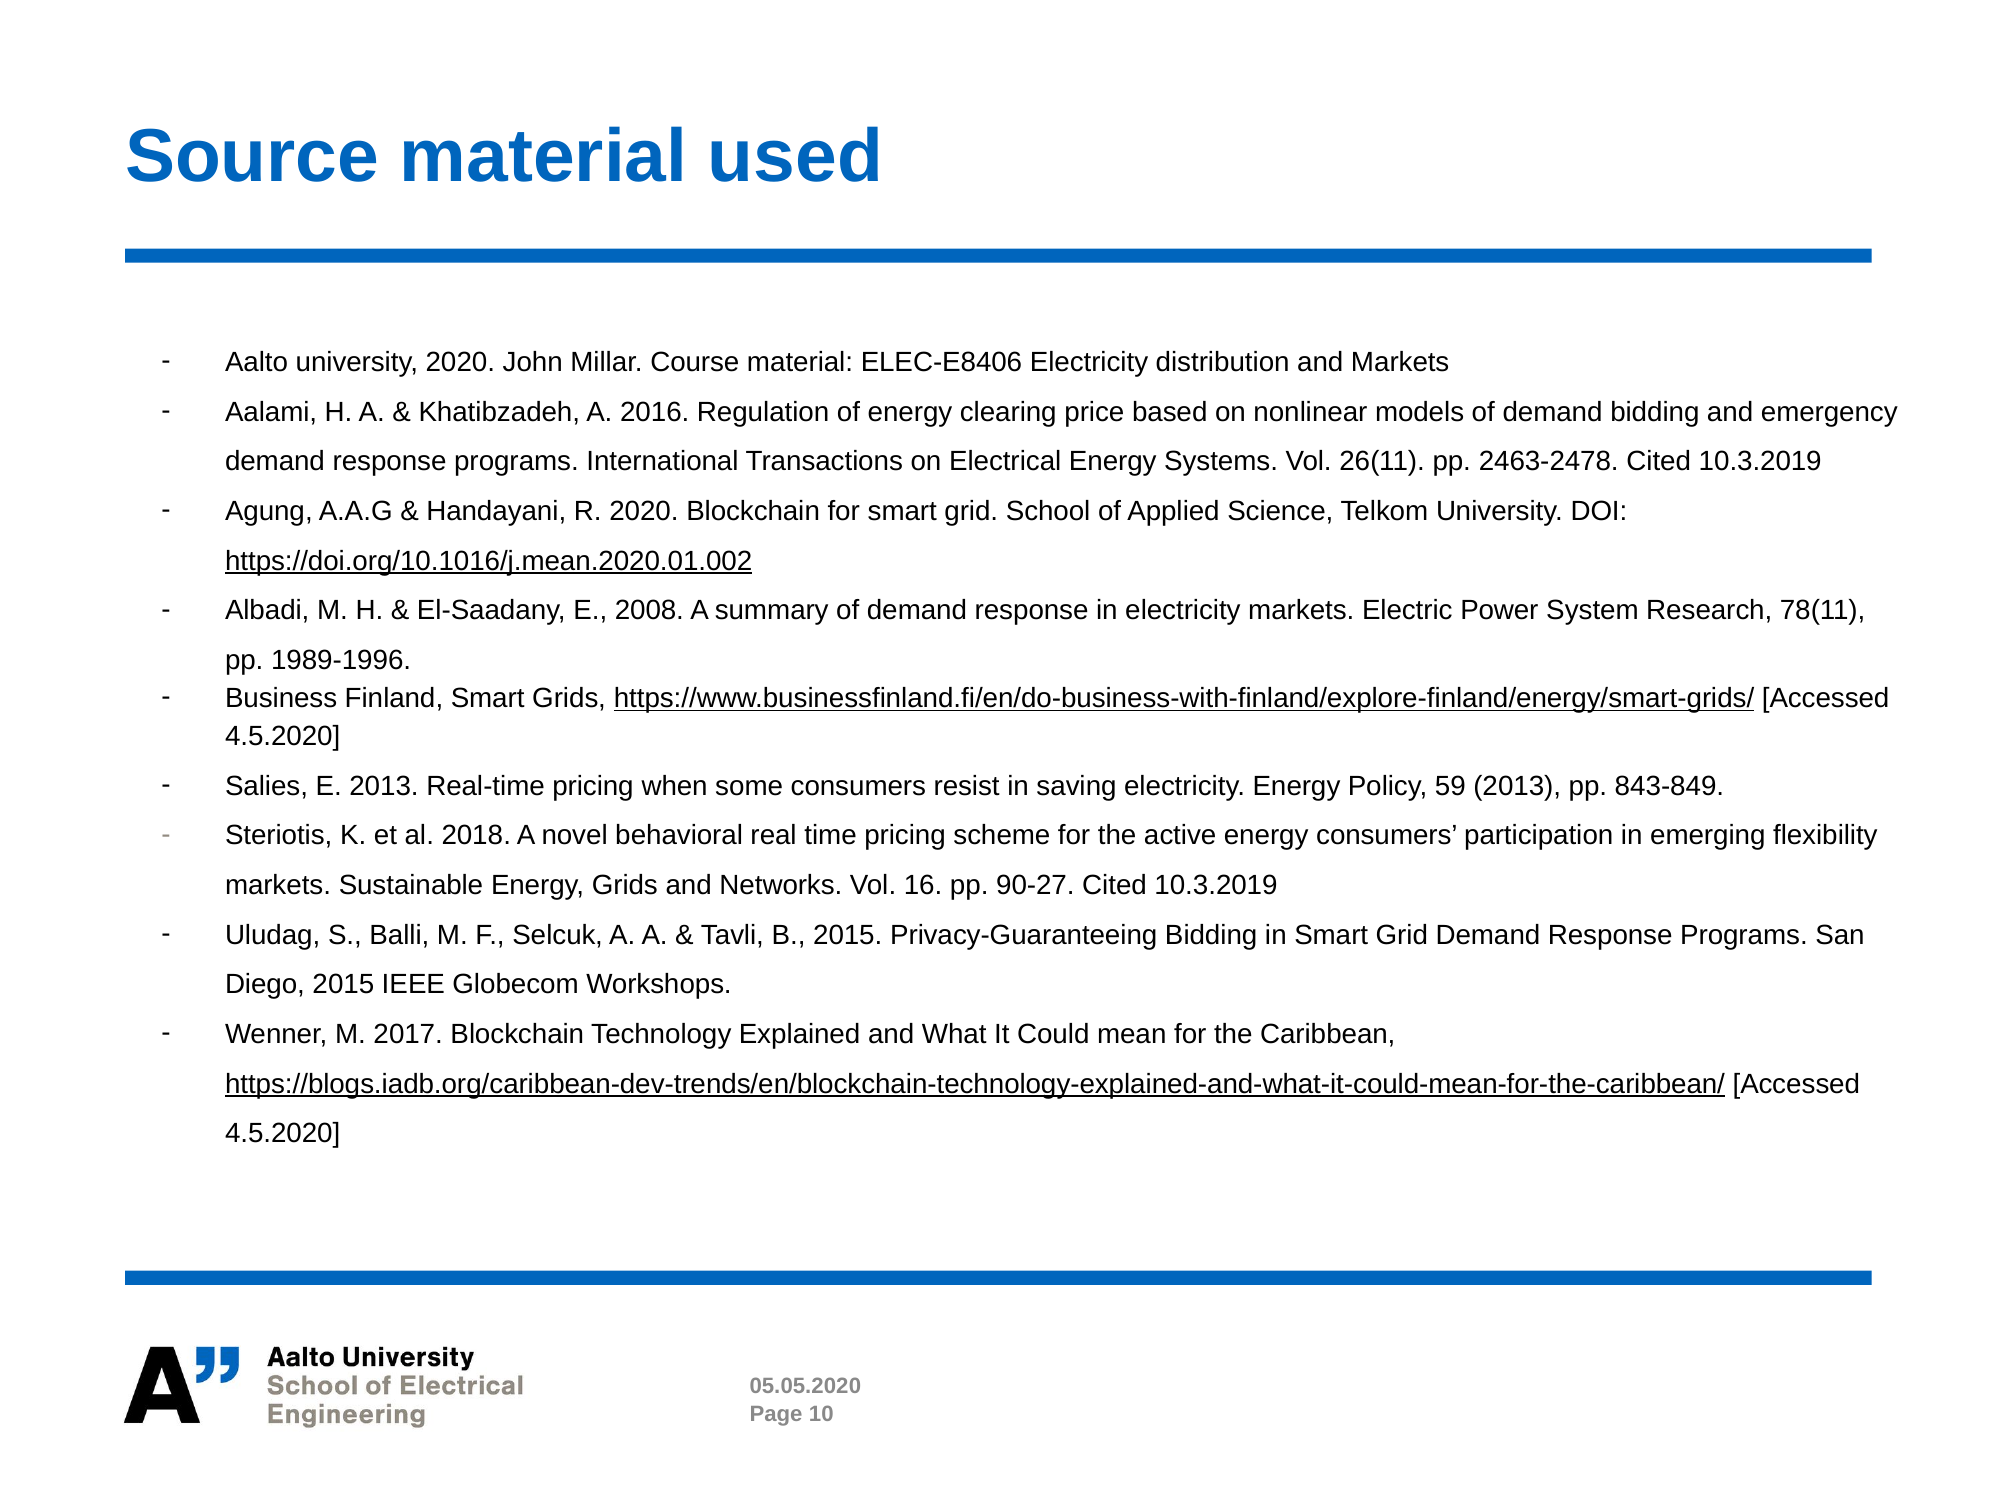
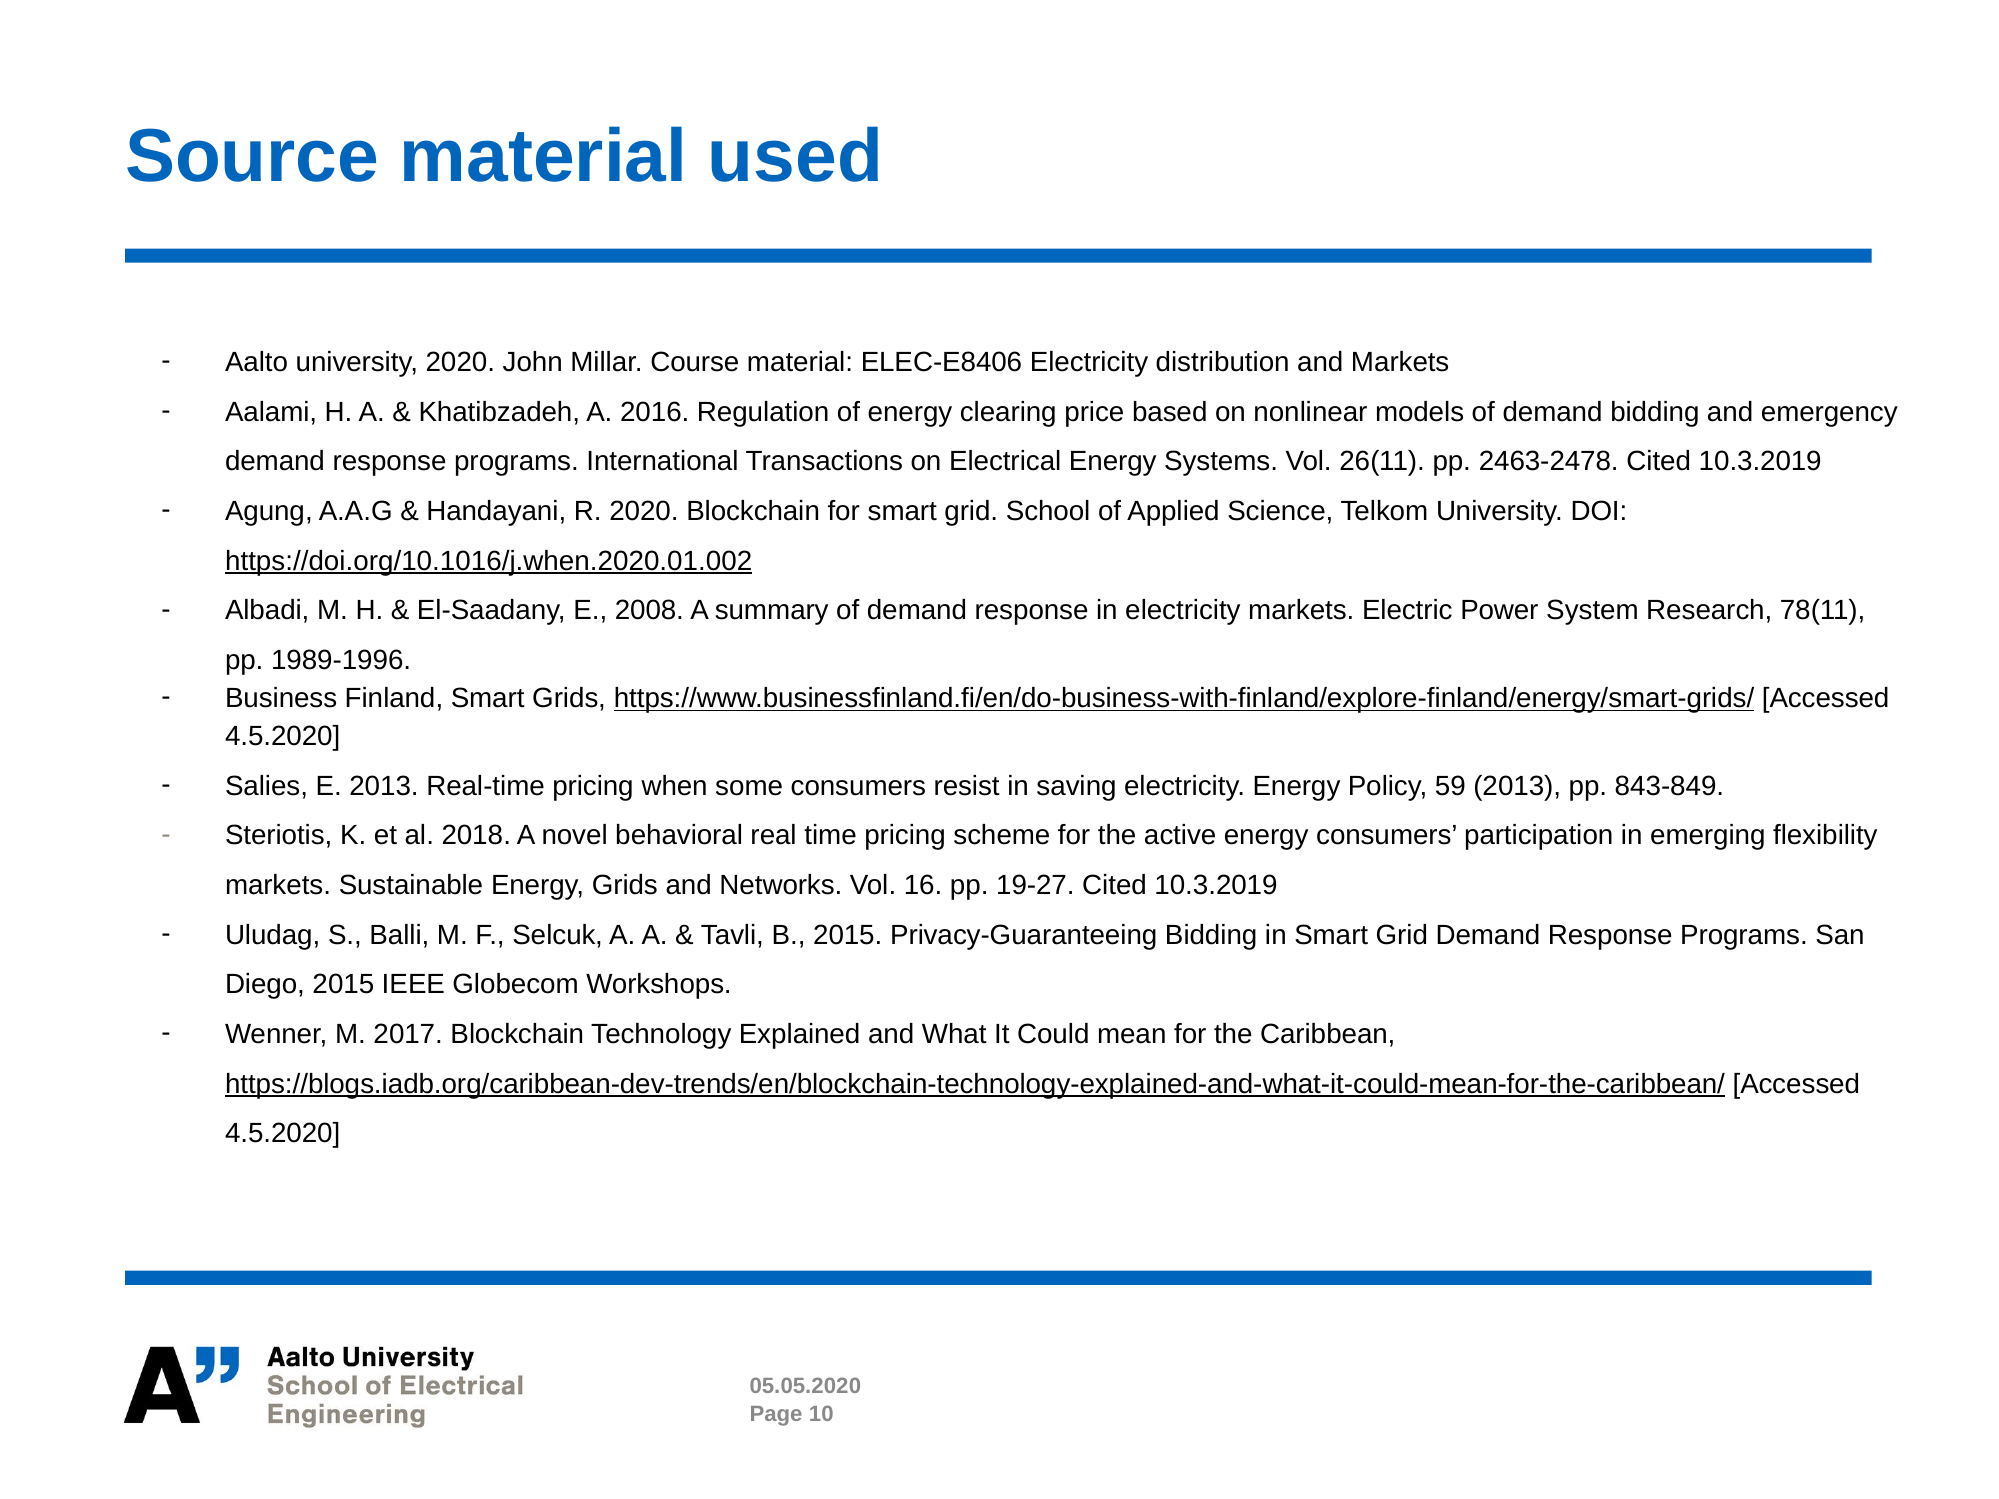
https://doi.org/10.1016/j.mean.2020.01.002: https://doi.org/10.1016/j.mean.2020.01.002 -> https://doi.org/10.1016/j.when.2020.01.002
90-27: 90-27 -> 19-27
